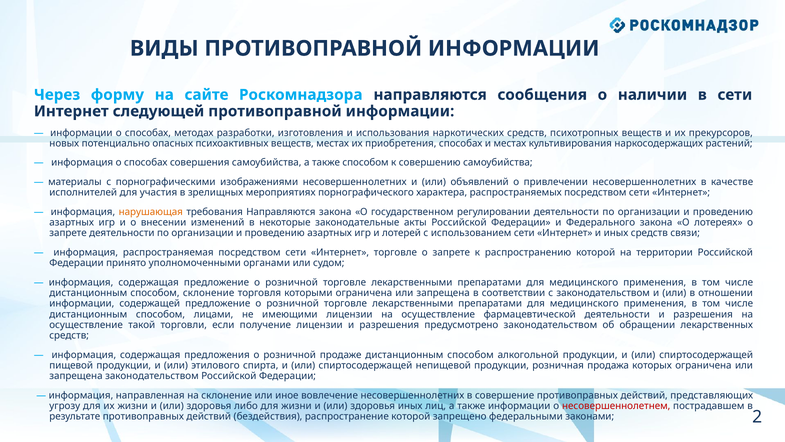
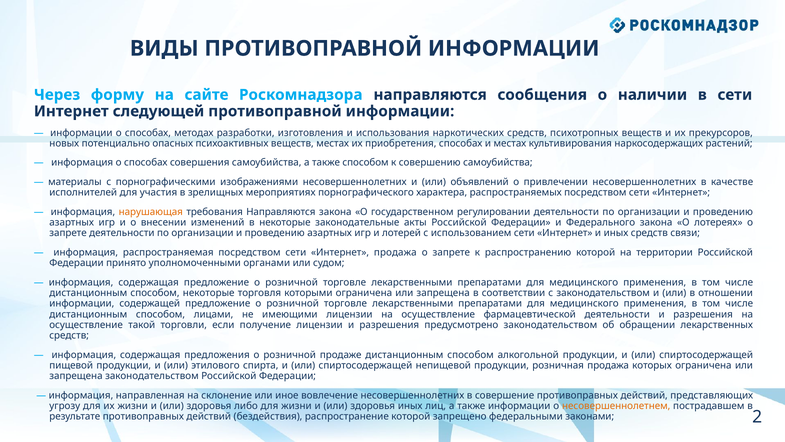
Интернет торговле: торговле -> продажа
способом склонение: склонение -> некоторые
несовершеннолетнем colour: red -> orange
